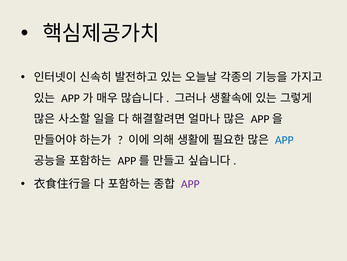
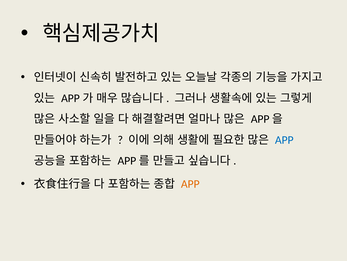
APP at (190, 184) colour: purple -> orange
